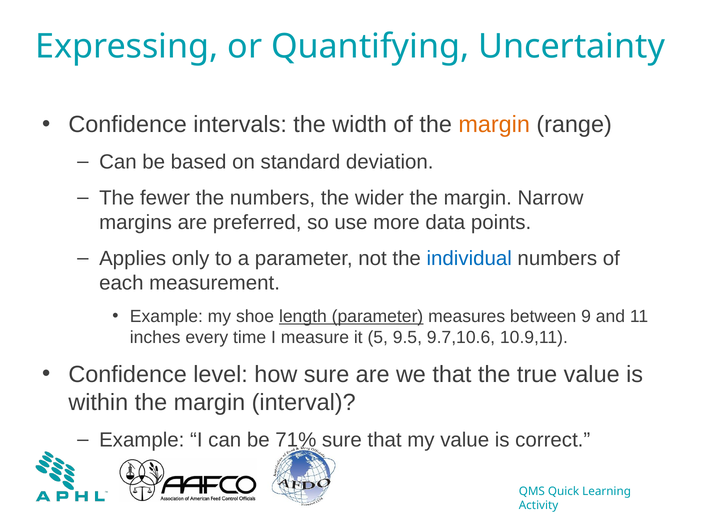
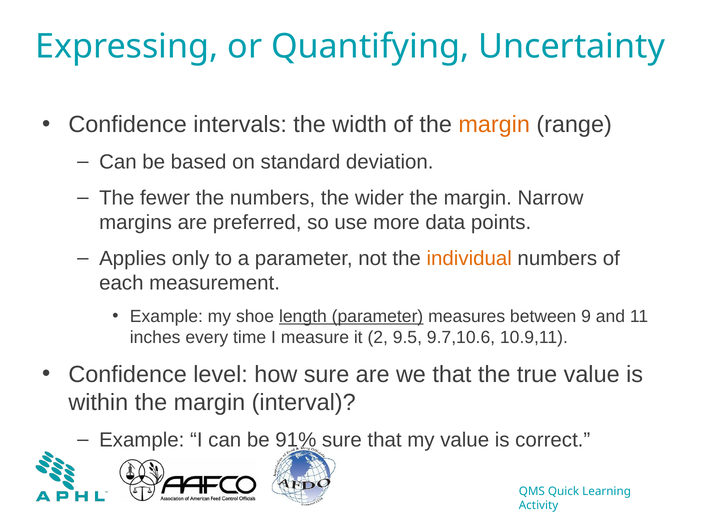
individual colour: blue -> orange
5: 5 -> 2
71%: 71% -> 91%
